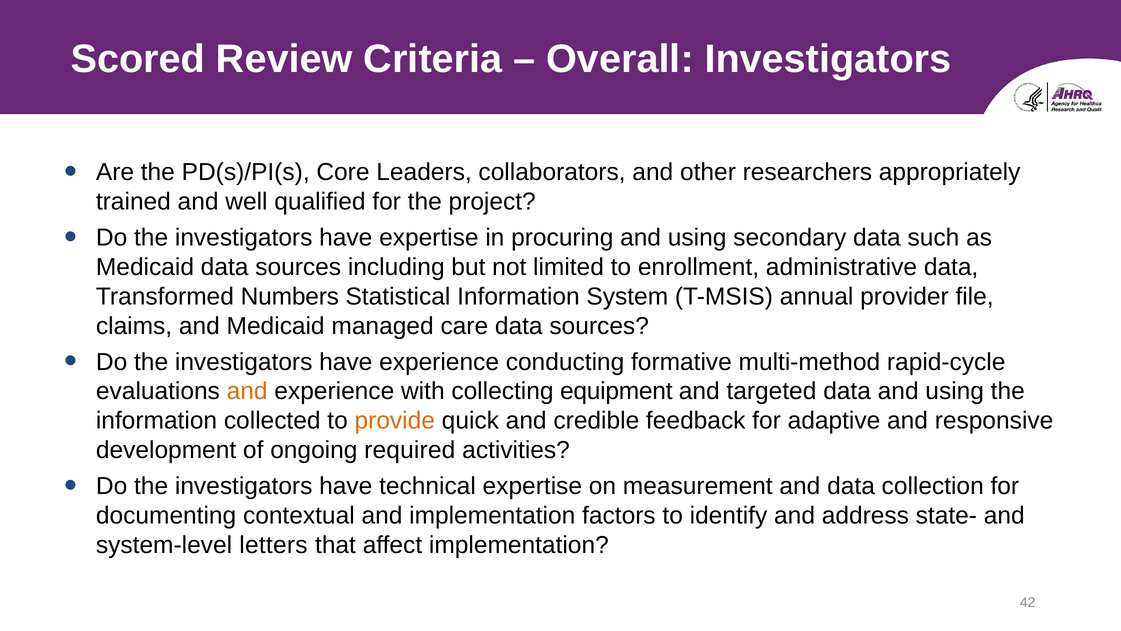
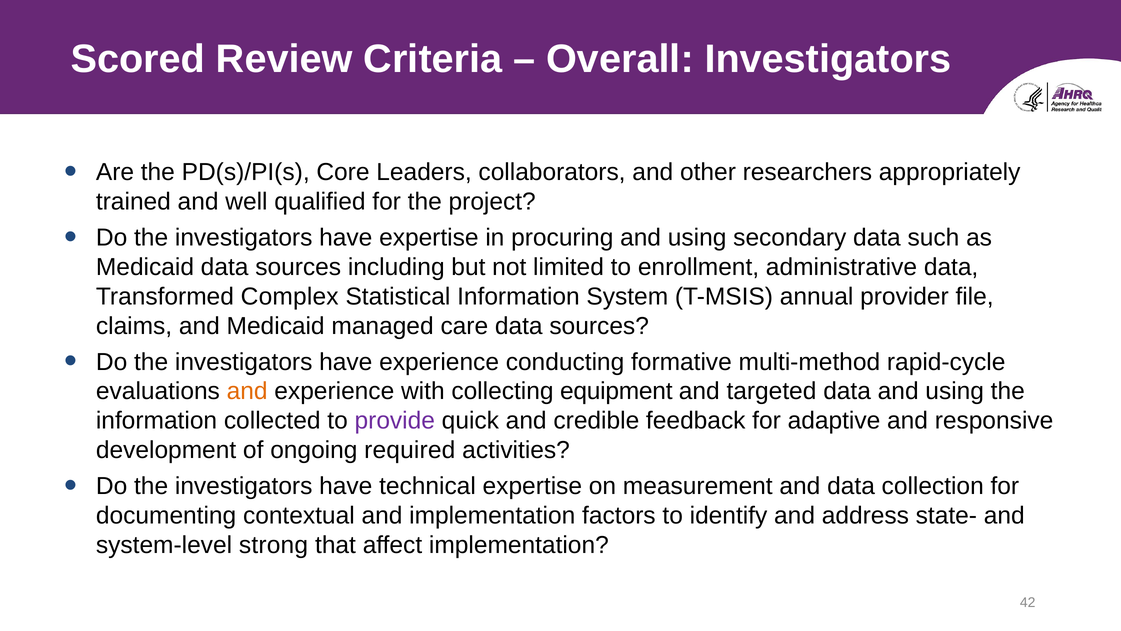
Numbers: Numbers -> Complex
provide colour: orange -> purple
letters: letters -> strong
